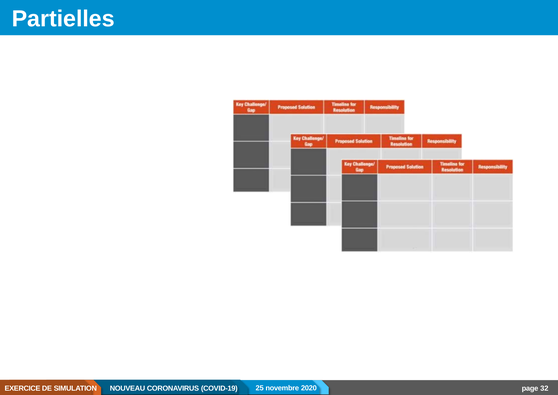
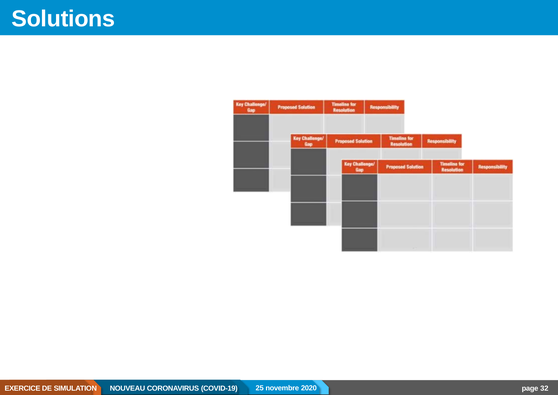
Partielles: Partielles -> Solutions
